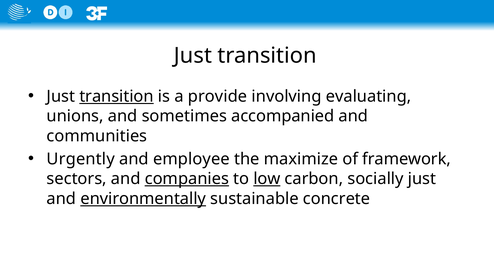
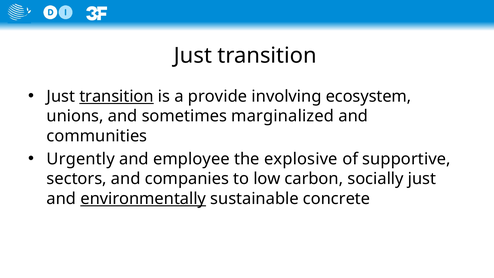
evaluating: evaluating -> ecosystem
accompanied: accompanied -> marginalized
maximize: maximize -> explosive
framework: framework -> supportive
companies underline: present -> none
low underline: present -> none
